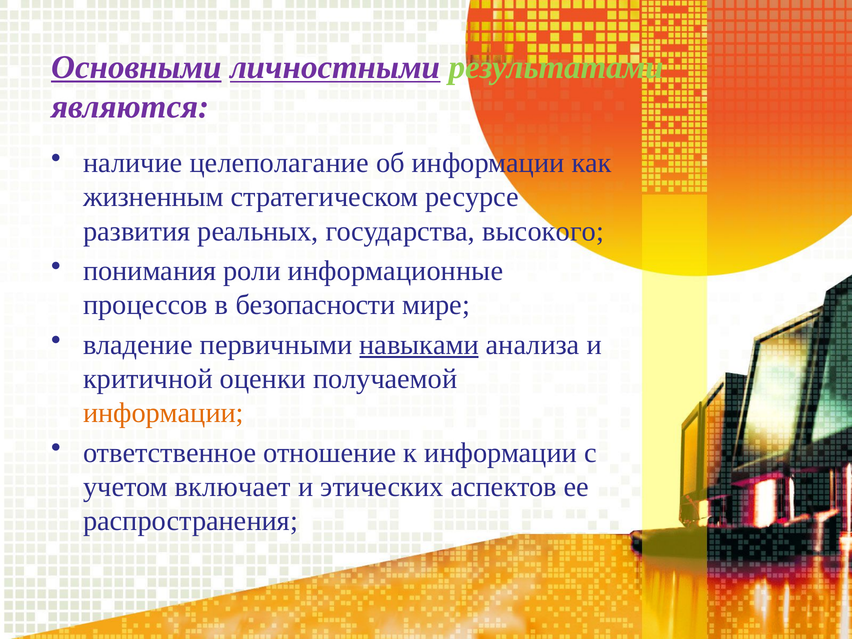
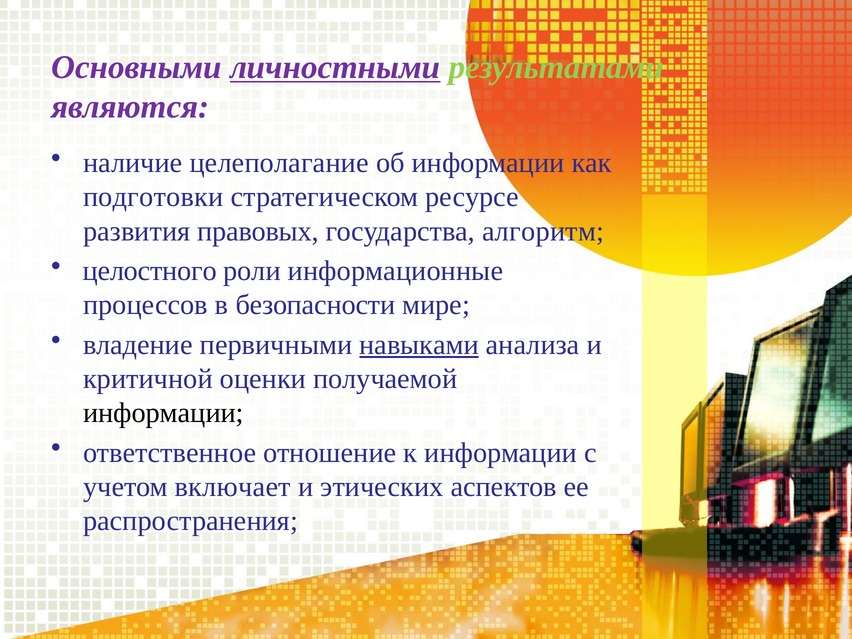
Основными underline: present -> none
жизненным: жизненным -> подготовки
реальных: реальных -> правовых
высокого: высокого -> алгоритм
понимания: понимания -> целостного
информации at (163, 413) colour: orange -> black
